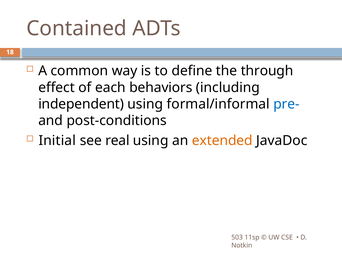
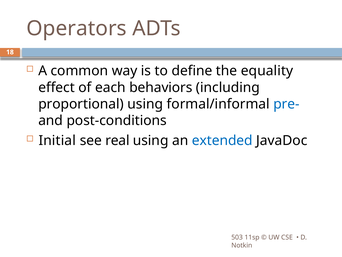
Contained: Contained -> Operators
through: through -> equality
independent: independent -> proportional
extended colour: orange -> blue
